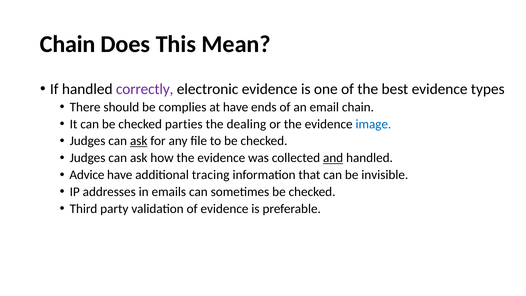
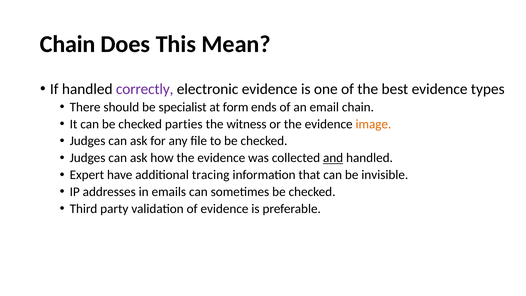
complies: complies -> specialist
at have: have -> form
dealing: dealing -> witness
image colour: blue -> orange
ask at (139, 141) underline: present -> none
Advice: Advice -> Expert
